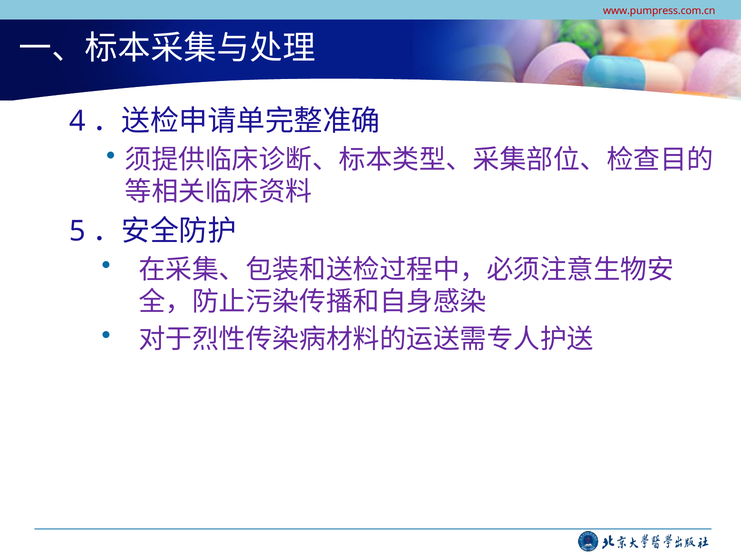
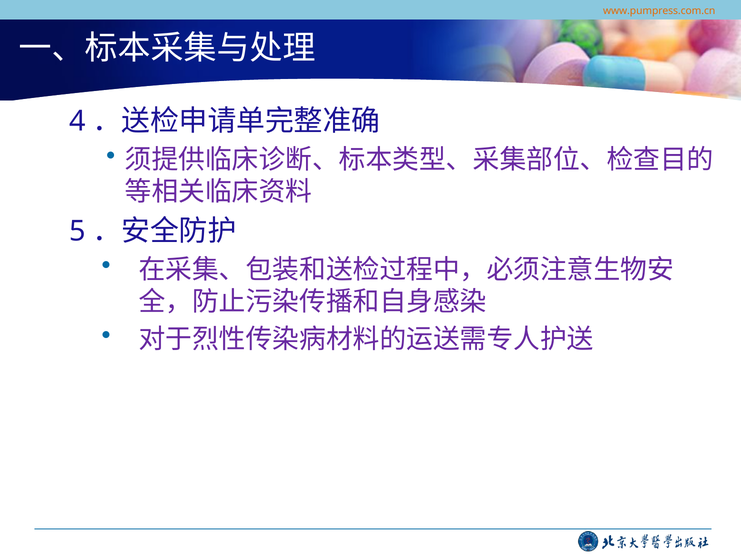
www.pumpress.com.cn colour: red -> orange
